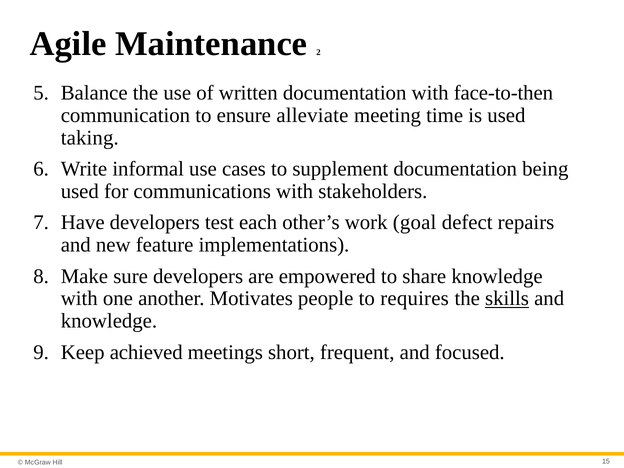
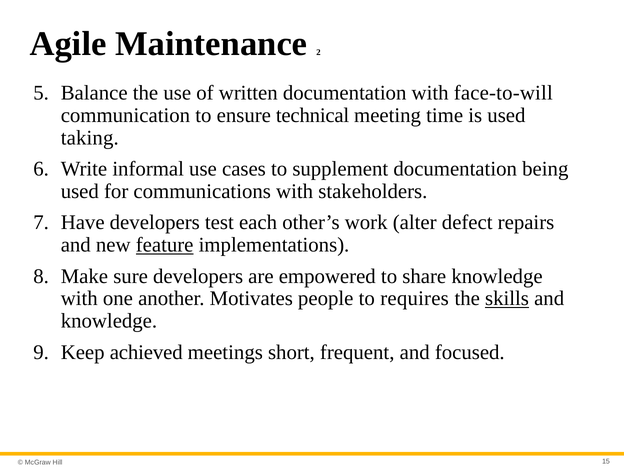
face-to-then: face-to-then -> face-to-will
alleviate: alleviate -> technical
goal: goal -> alter
feature underline: none -> present
